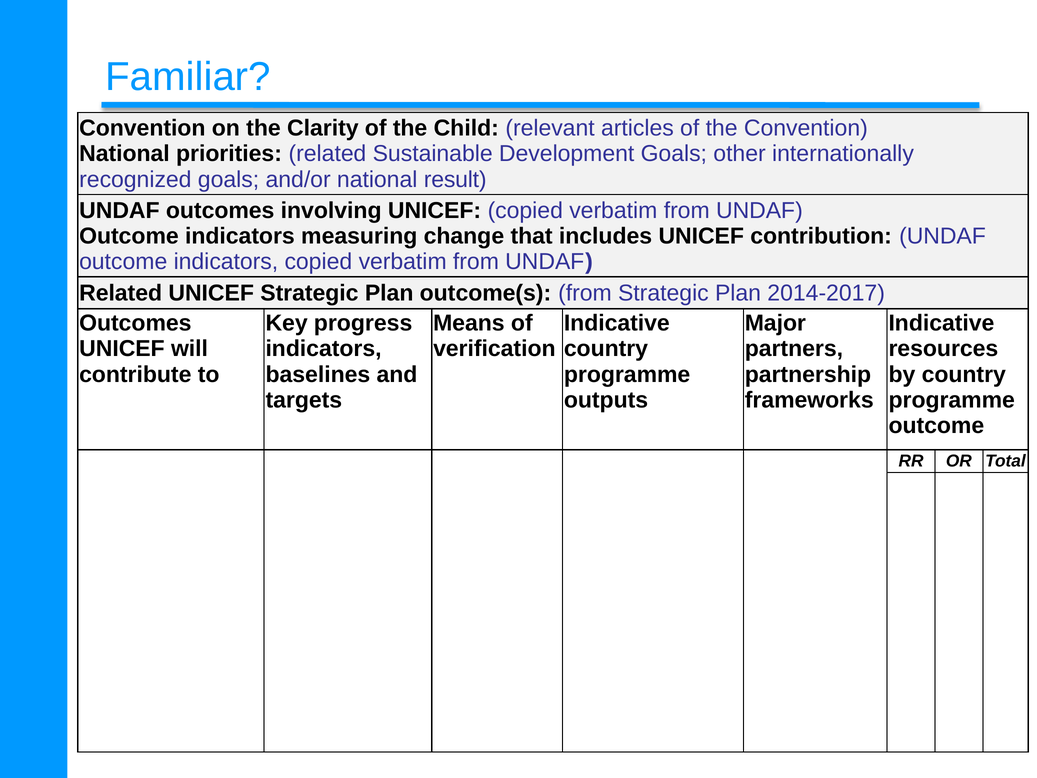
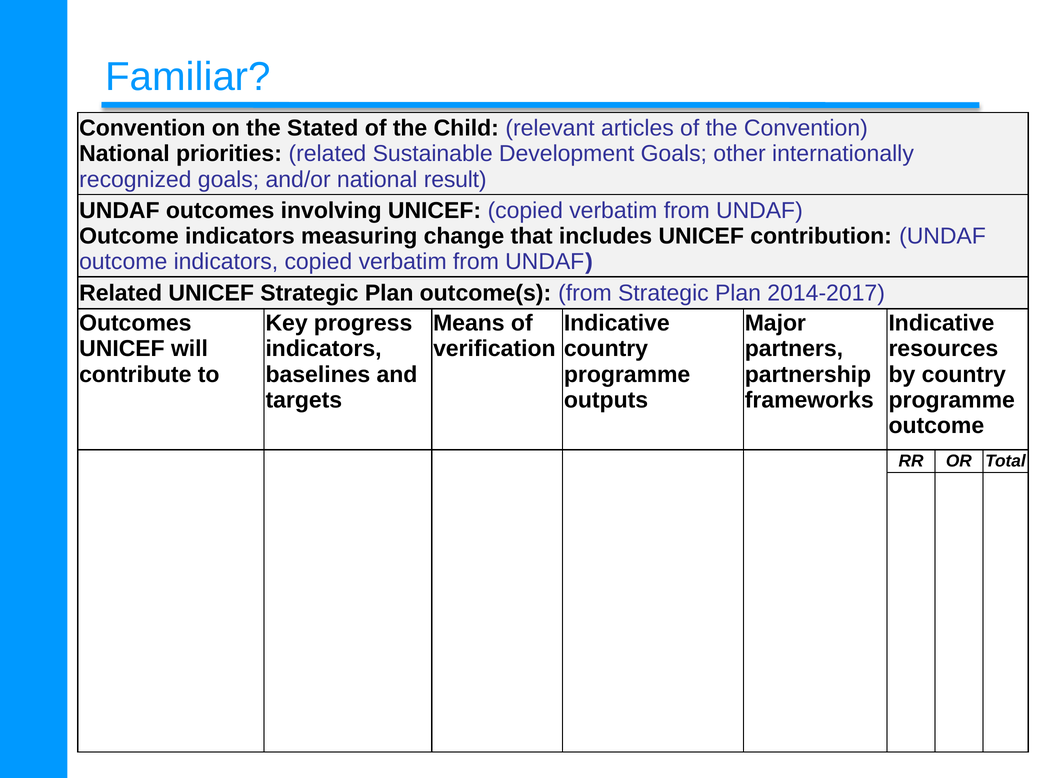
Clarity: Clarity -> Stated
